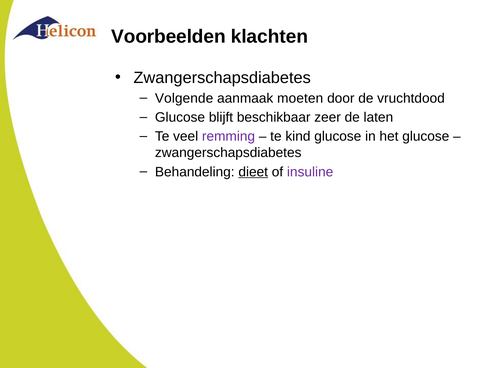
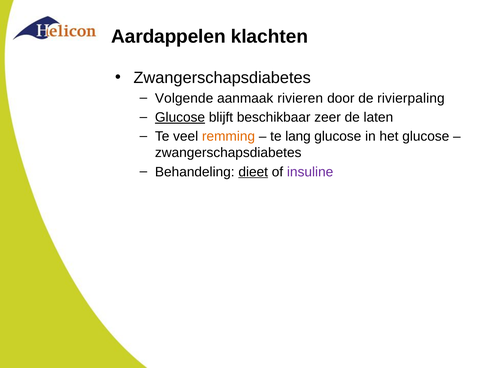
Voorbeelden: Voorbeelden -> Aardappelen
moeten: moeten -> rivieren
vruchtdood: vruchtdood -> rivierpaling
Glucose at (180, 117) underline: none -> present
remming colour: purple -> orange
kind: kind -> lang
